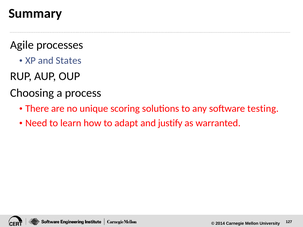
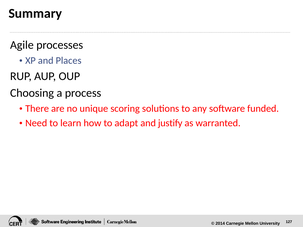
States: States -> Places
testing: testing -> funded
